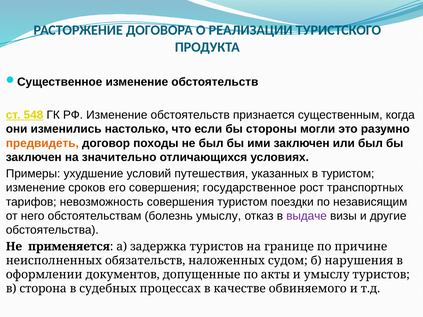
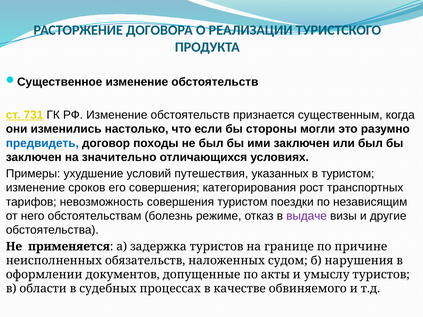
548: 548 -> 731
предвидеть colour: orange -> blue
государственное: государственное -> категорирования
болезнь умыслу: умыслу -> режиме
сторона: сторона -> области
